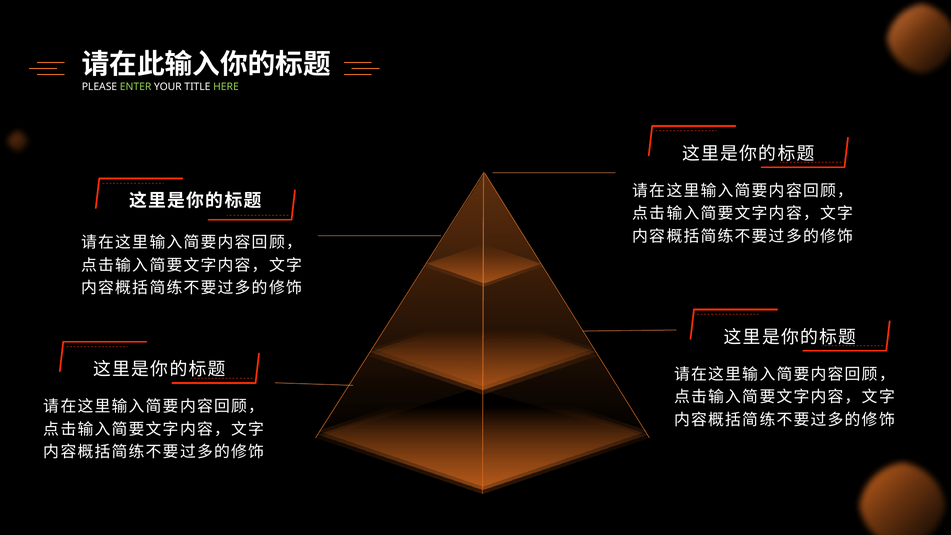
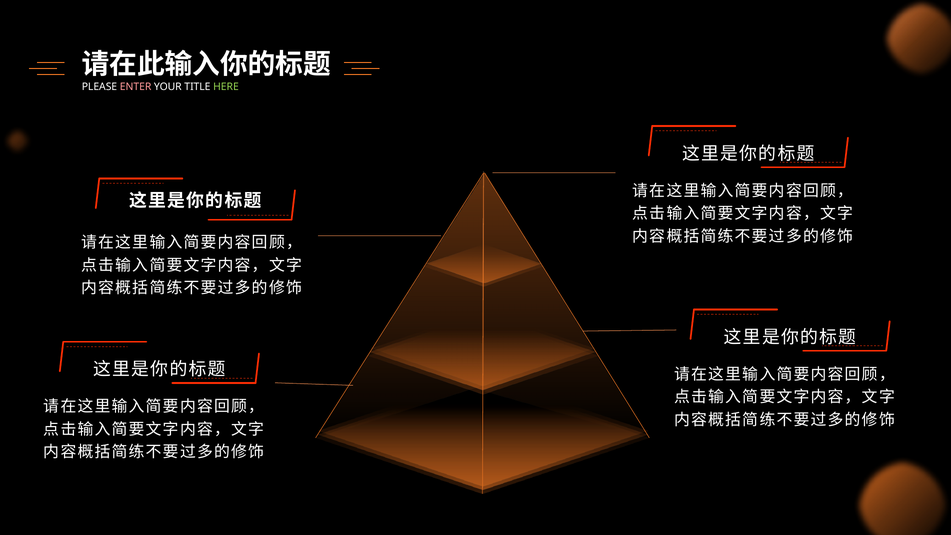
ENTER colour: light green -> pink
